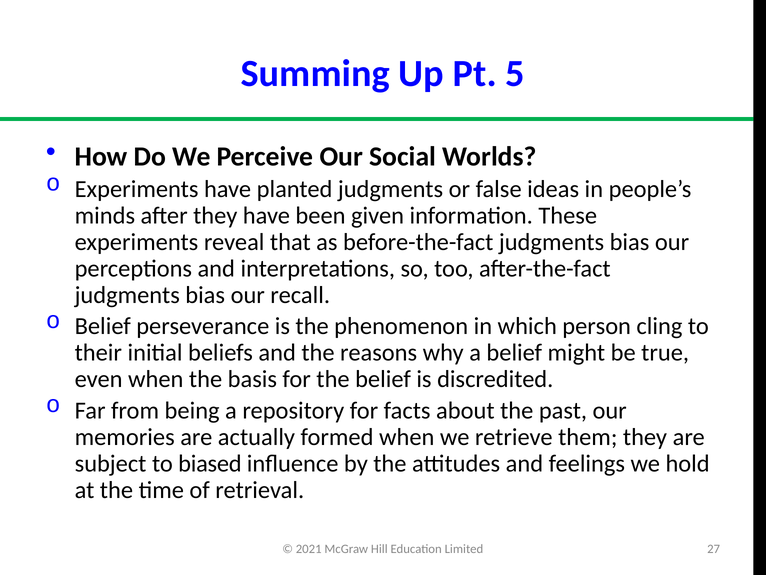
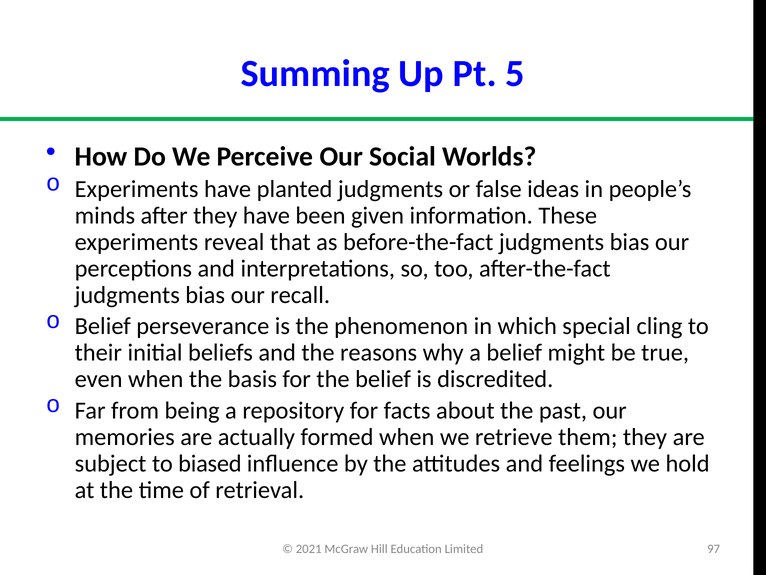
person: person -> special
27: 27 -> 97
